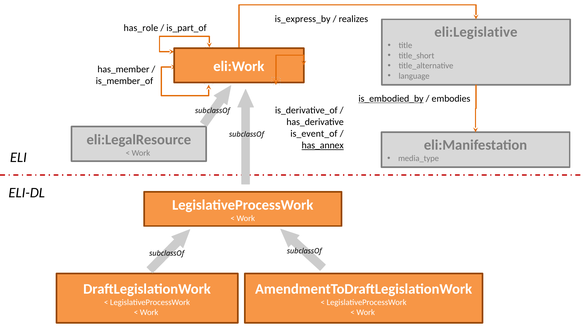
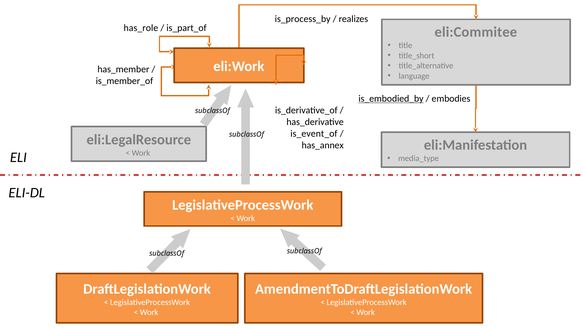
is_express_by: is_express_by -> is_process_by
eli:Legislative: eli:Legislative -> eli:Commitee
has_annex underline: present -> none
